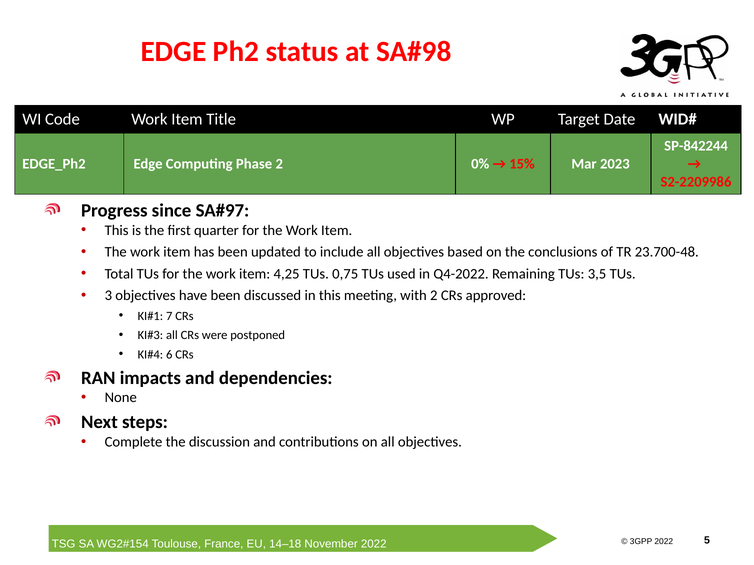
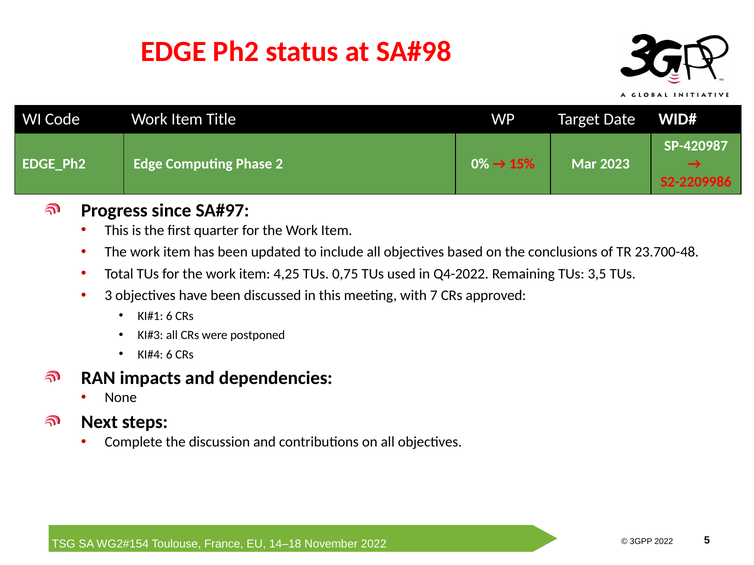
SP-842244: SP-842244 -> SP-420987
with 2: 2 -> 7
7 at (169, 316): 7 -> 6
